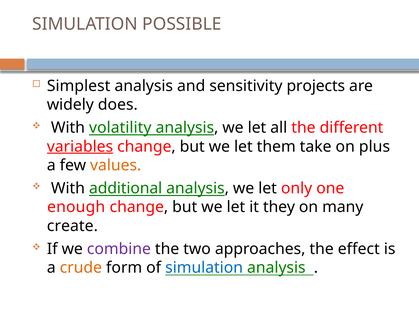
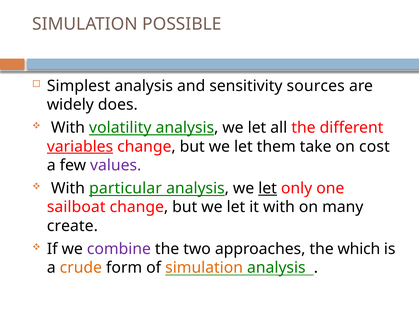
projects: projects -> sources
plus: plus -> cost
values colour: orange -> purple
additional: additional -> particular
let at (268, 188) underline: none -> present
enough: enough -> sailboat
it they: they -> with
effect: effect -> which
simulation at (204, 268) colour: blue -> orange
